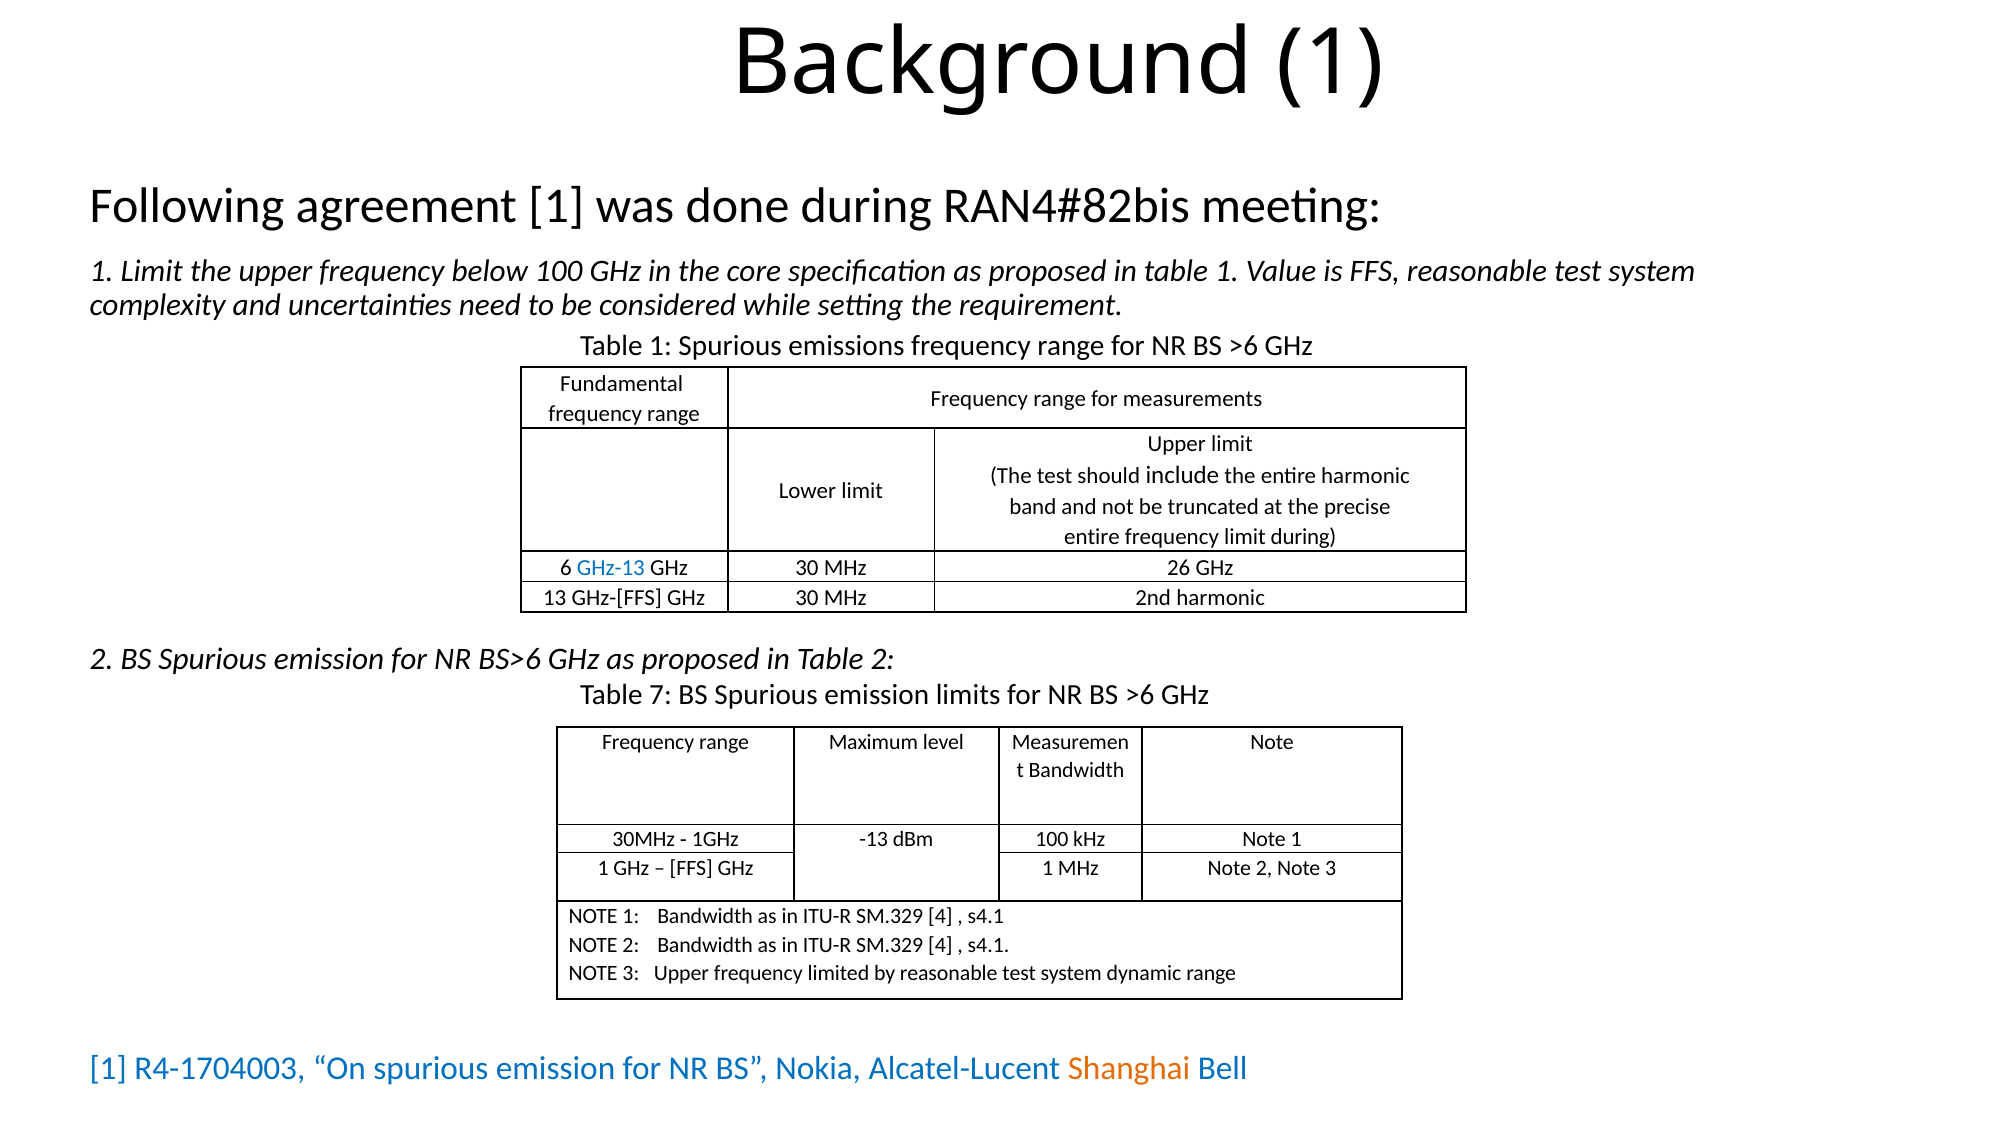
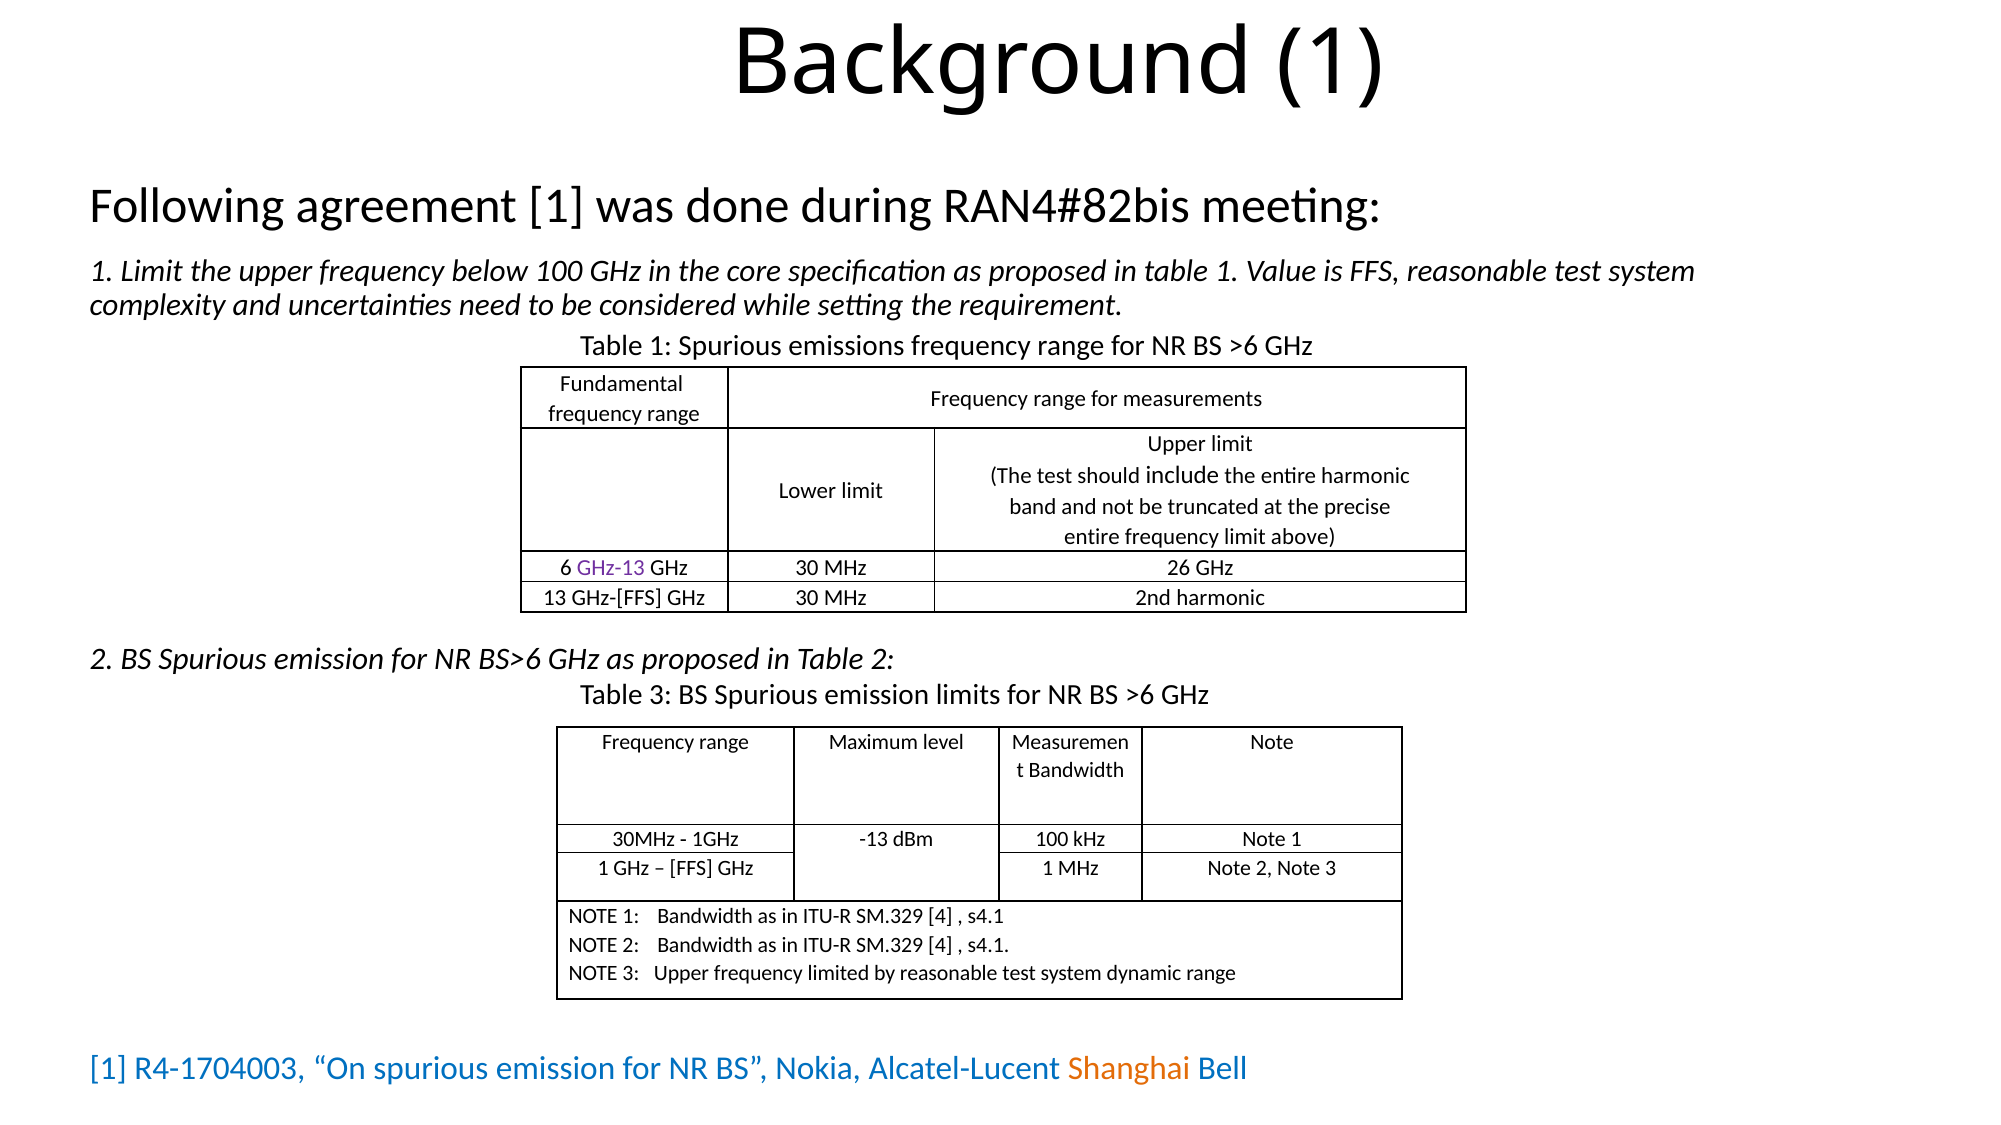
limit during: during -> above
GHz-13 colour: blue -> purple
Table 7: 7 -> 3
